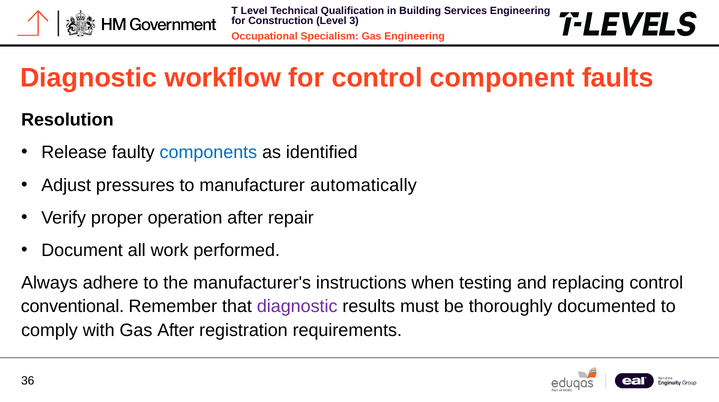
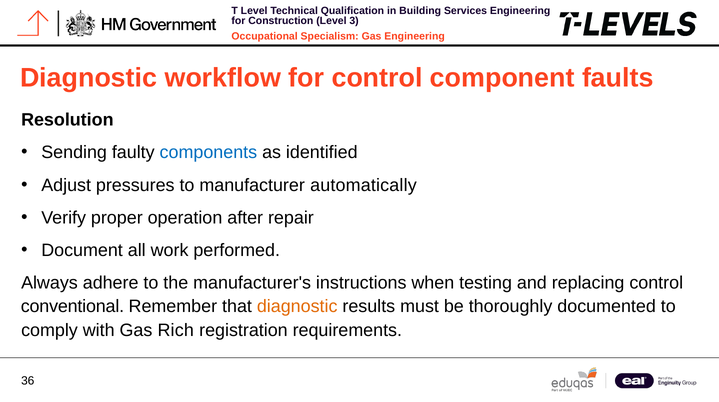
Release: Release -> Sending
diagnostic at (297, 306) colour: purple -> orange
Gas After: After -> Rich
